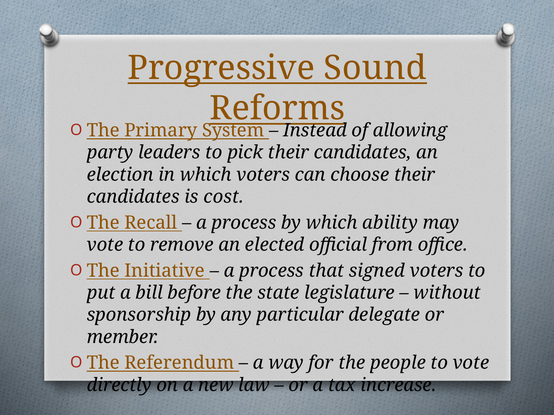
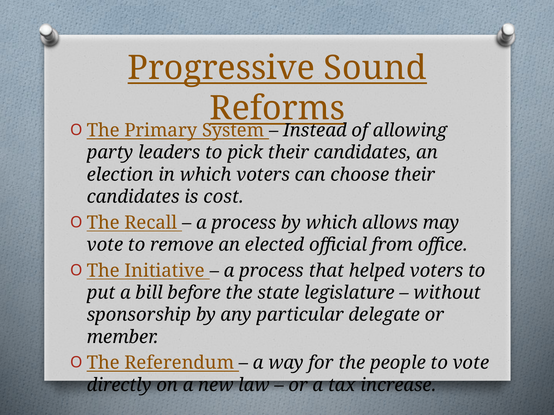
ability: ability -> allows
signed: signed -> helped
